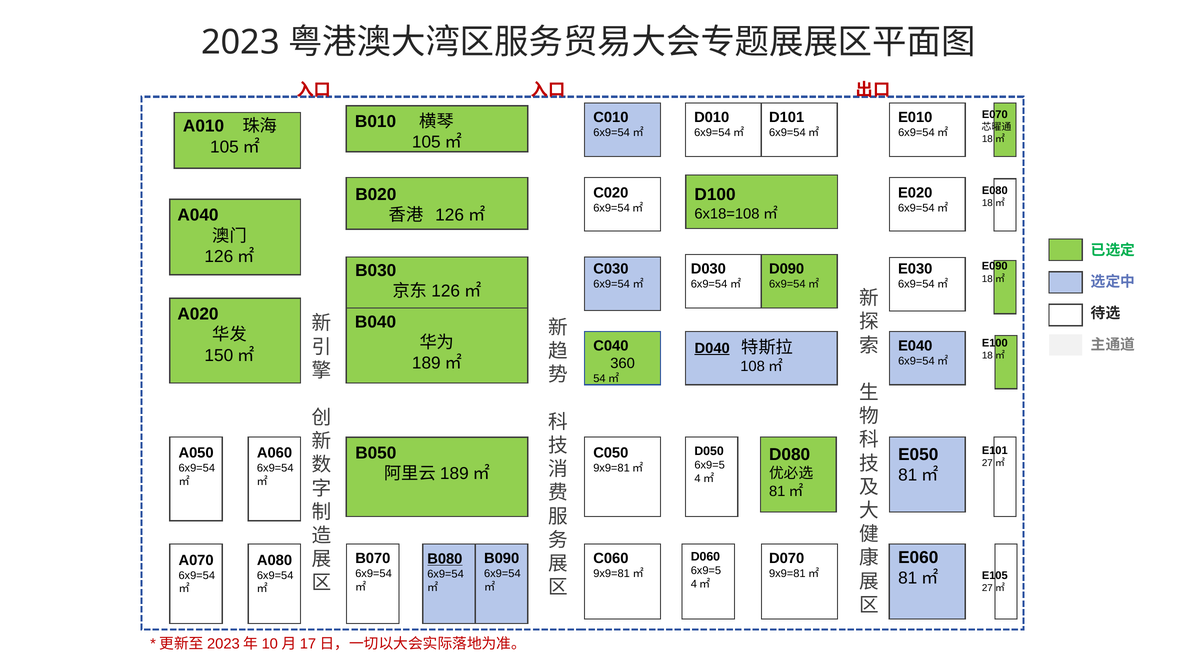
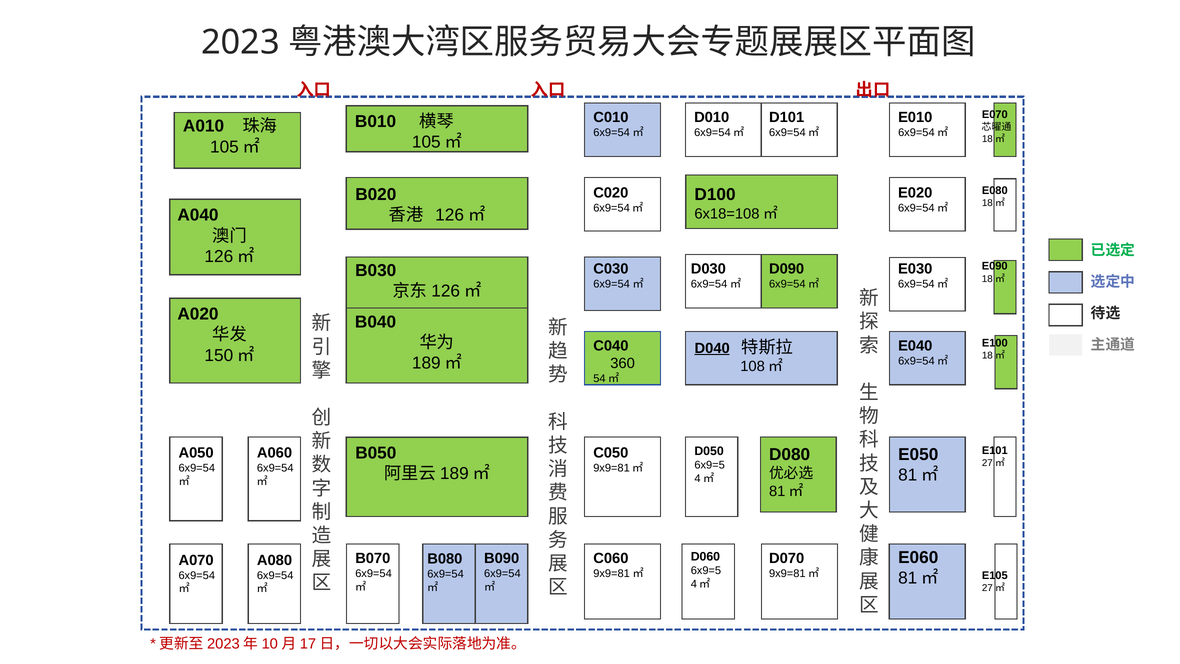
B080 underline: present -> none
